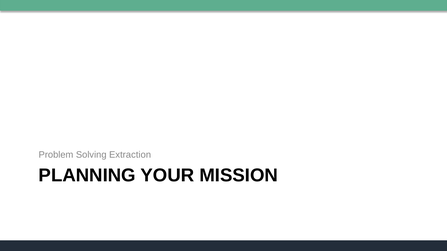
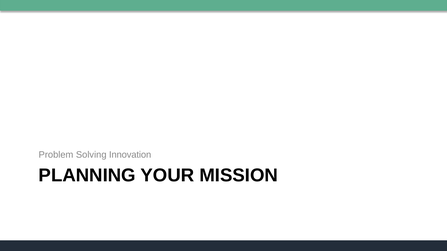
Extraction: Extraction -> Innovation
